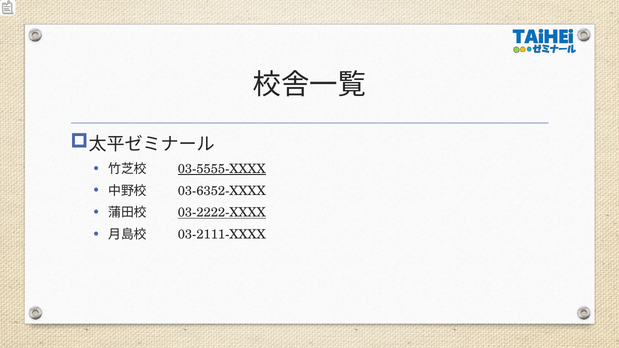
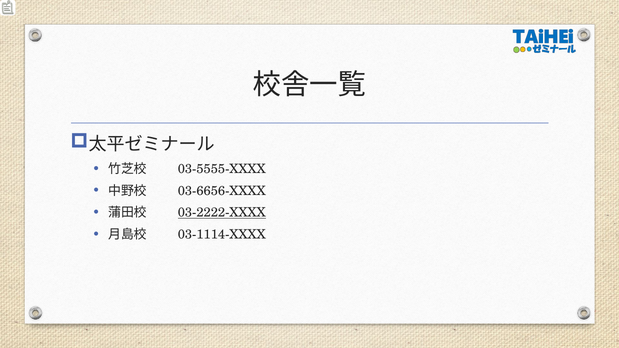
03-5555-XXXX underline: present -> none
03-6352-XXXX: 03-6352-XXXX -> 03-6656-XXXX
03-2111-XXXX: 03-2111-XXXX -> 03-1114-XXXX
